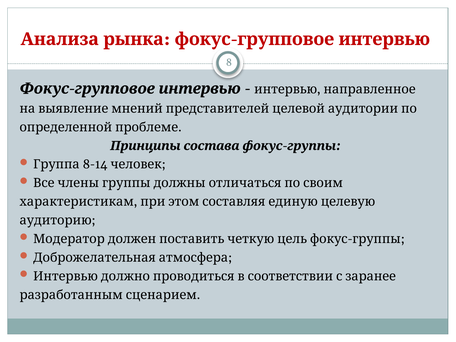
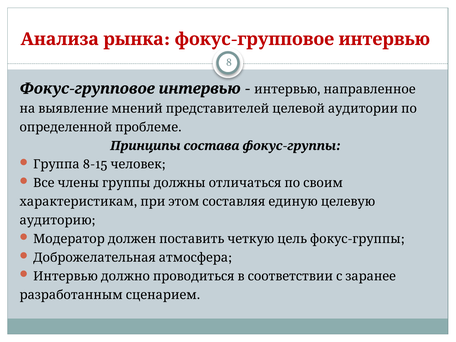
8-14: 8-14 -> 8-15
